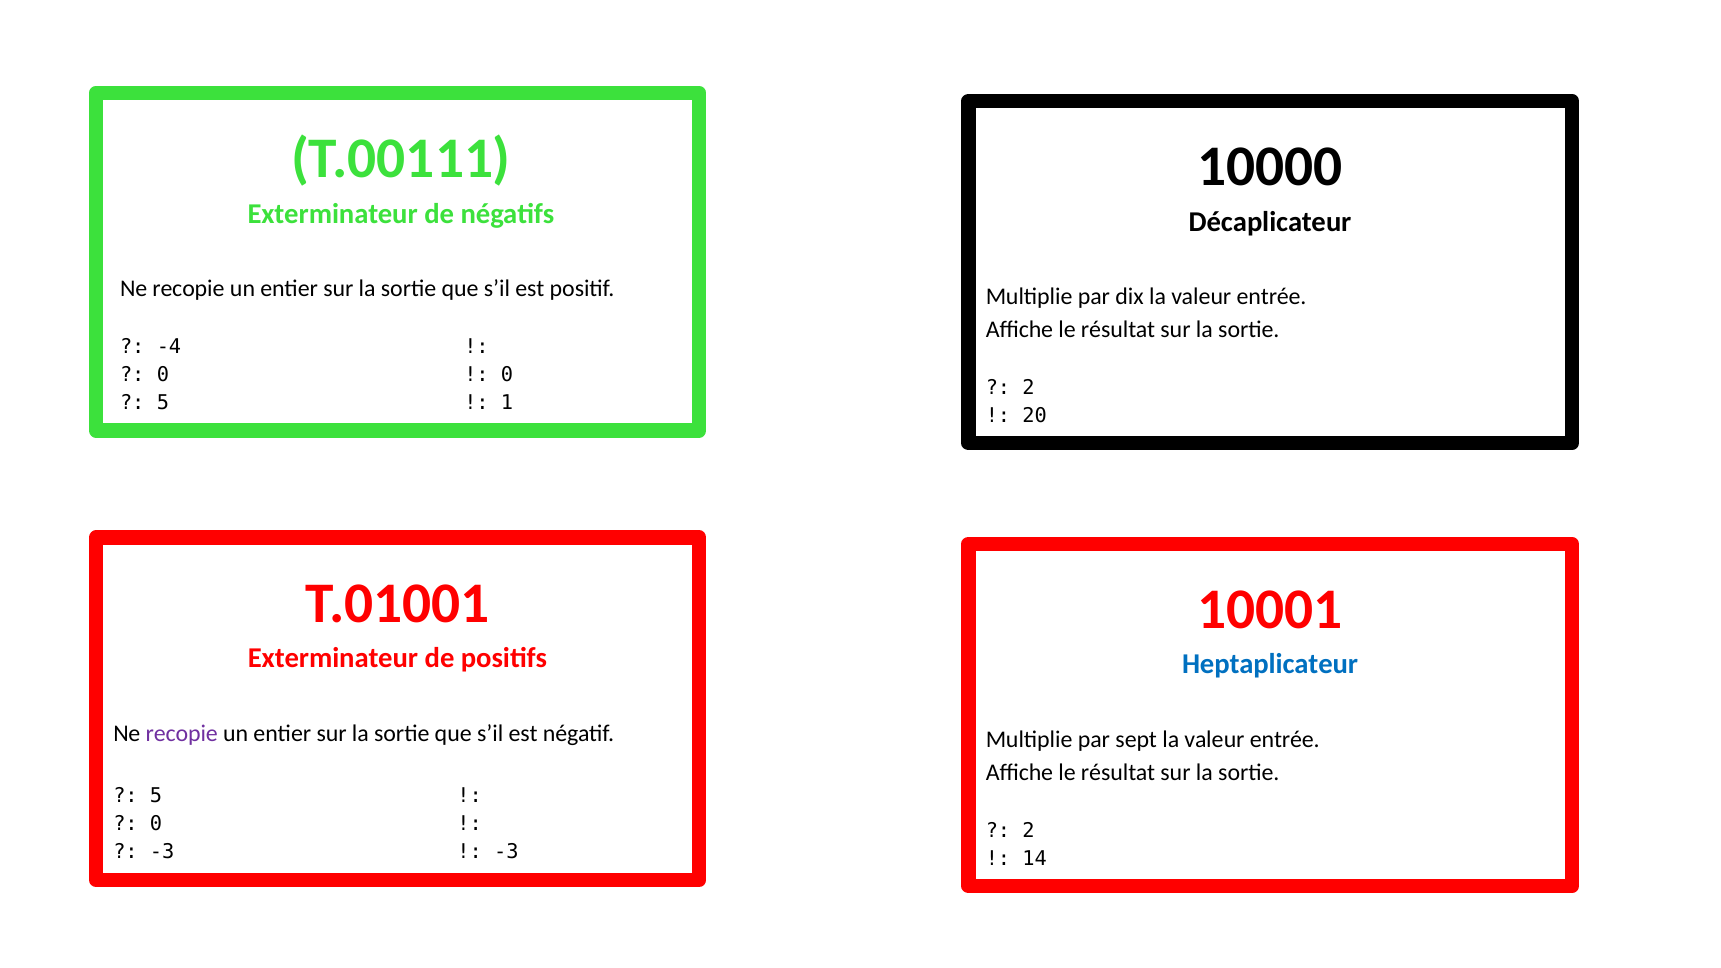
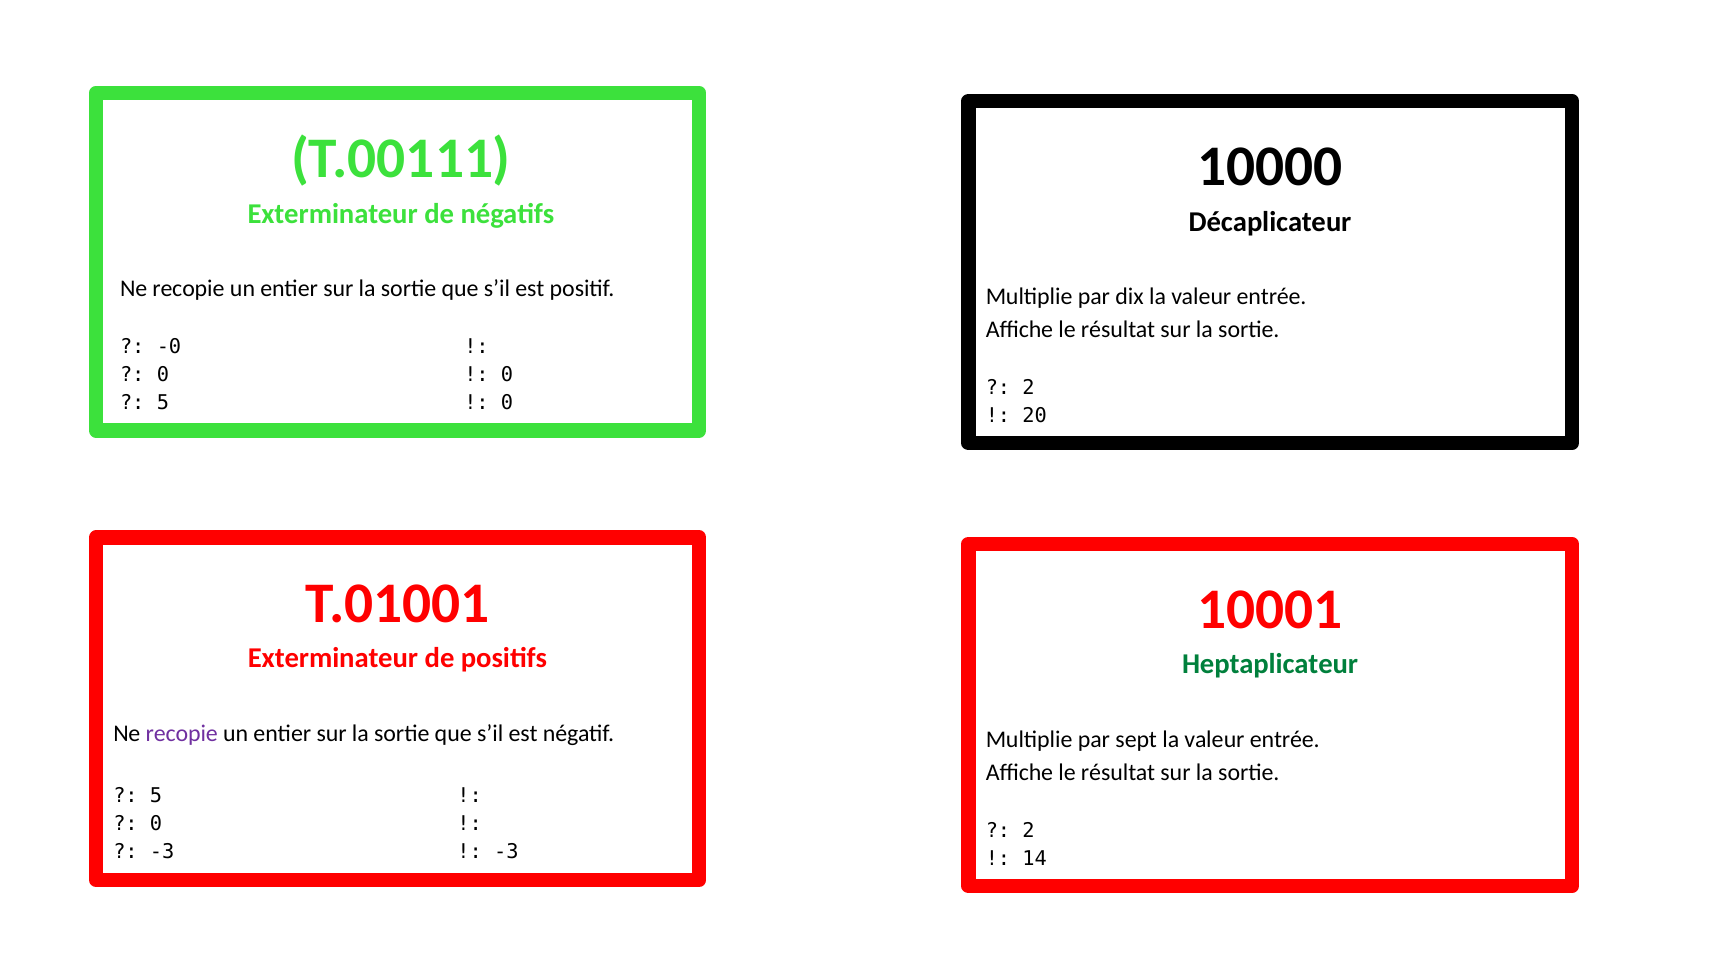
-4: -4 -> -0
1 at (507, 403): 1 -> 0
Heptaplicateur colour: blue -> green
